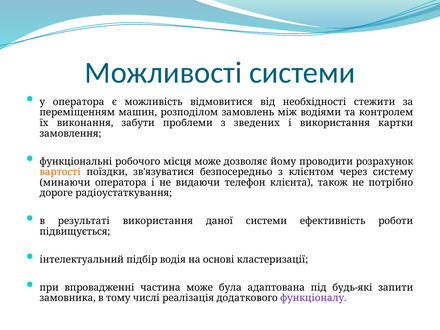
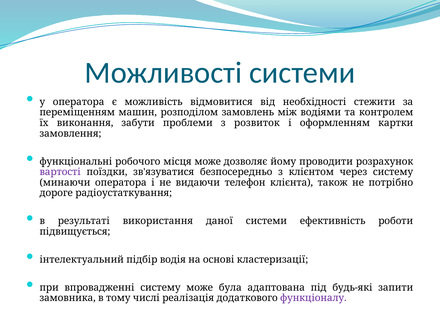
зведених: зведених -> розвиток
і використання: використання -> оформленням
вартості colour: orange -> purple
впровадженні частина: частина -> систему
